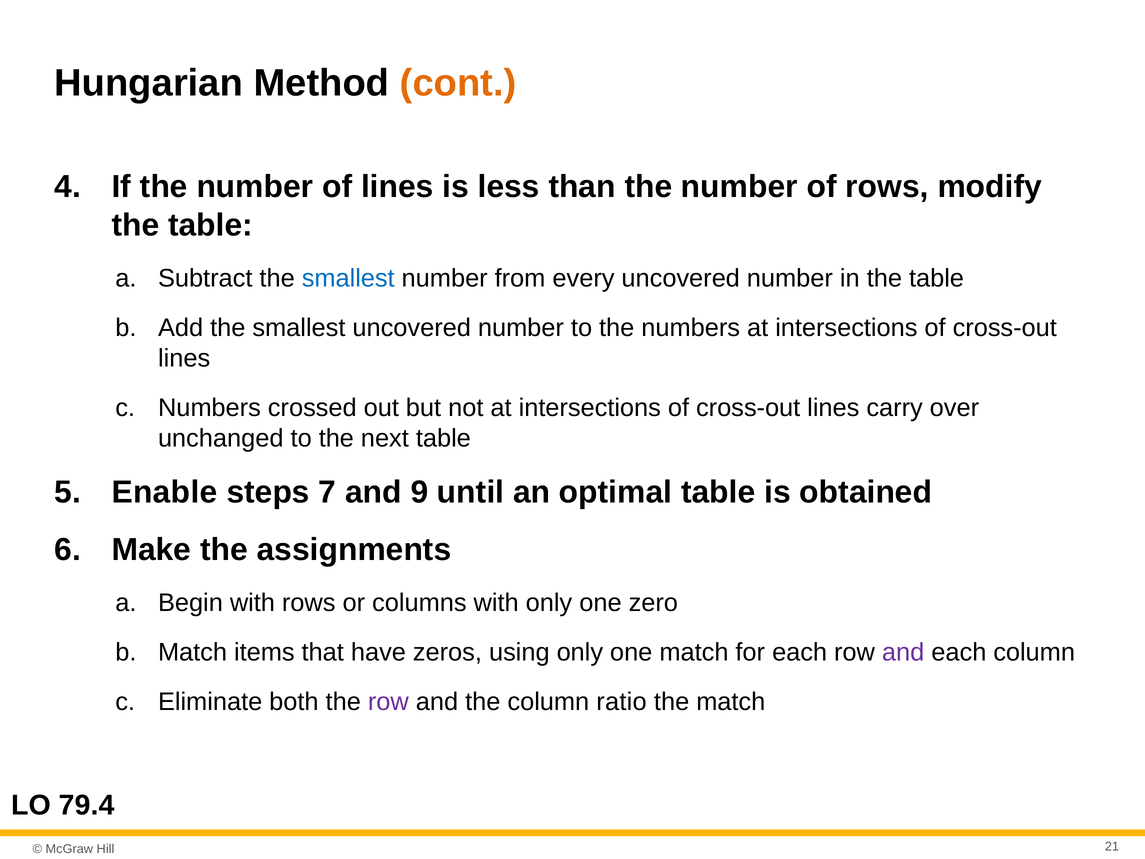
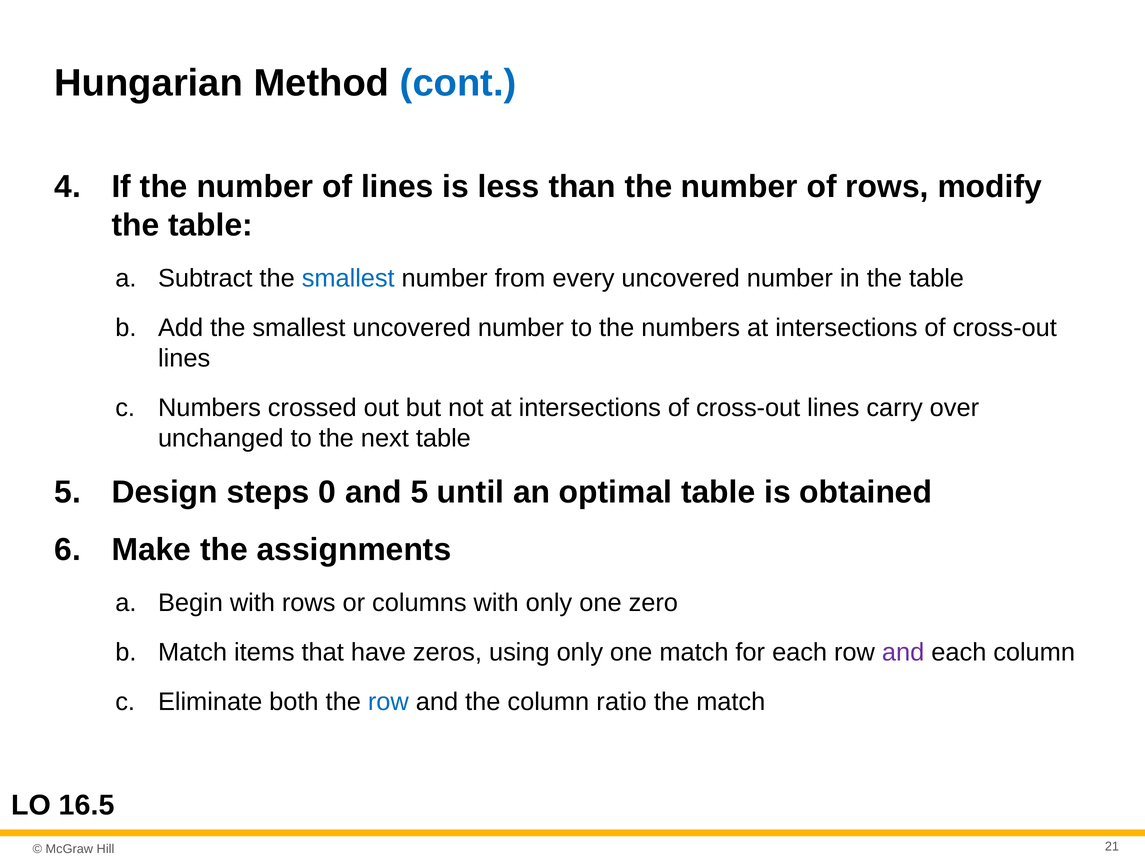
cont colour: orange -> blue
Enable: Enable -> Design
7: 7 -> 0
and 9: 9 -> 5
row at (388, 702) colour: purple -> blue
79.4: 79.4 -> 16.5
